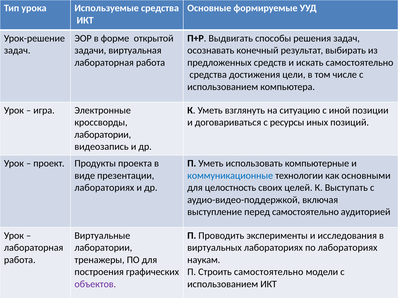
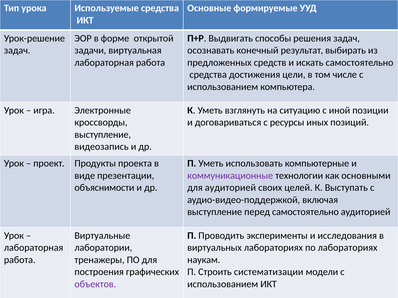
лаборатории at (103, 135): лаборатории -> выступление
коммуникационные colour: blue -> purple
лабораториях at (104, 188): лабораториях -> объяснимости
для целостность: целостность -> аудиторией
Строить самостоятельно: самостоятельно -> систематизации
